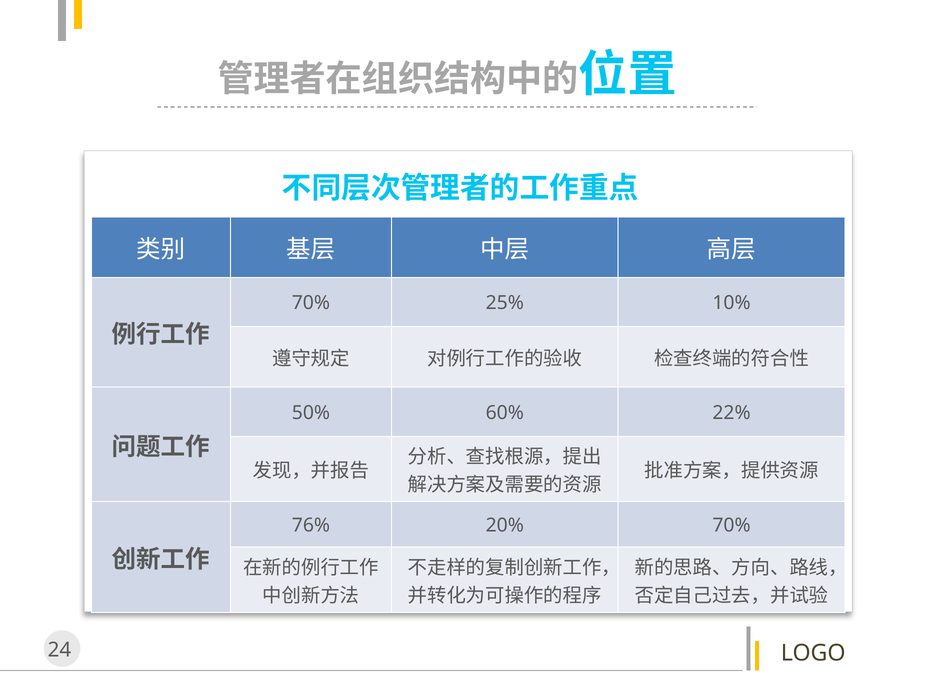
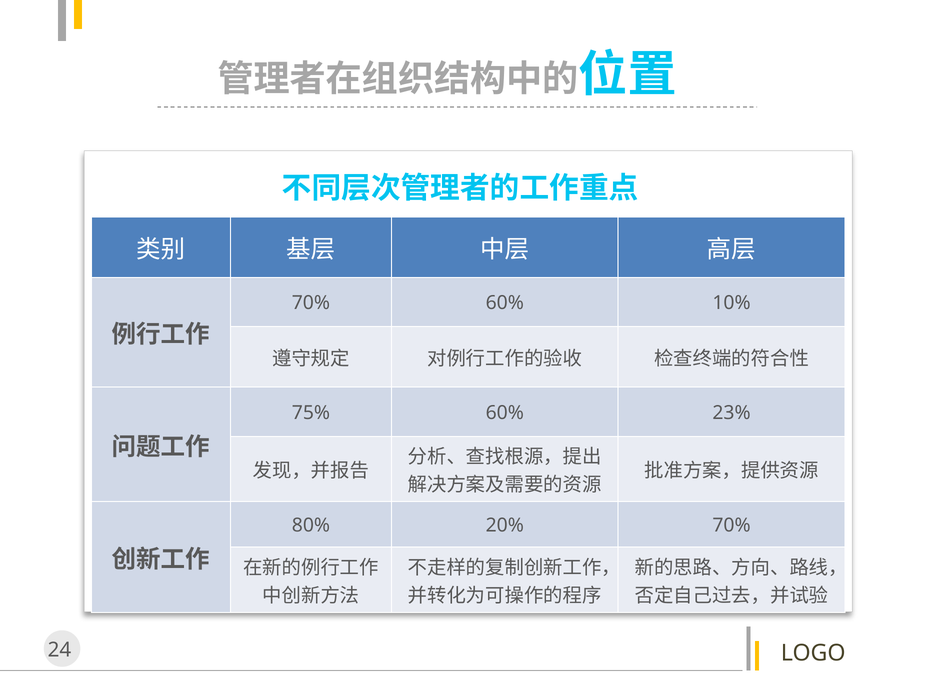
70% 25%: 25% -> 60%
50%: 50% -> 75%
22%: 22% -> 23%
76%: 76% -> 80%
